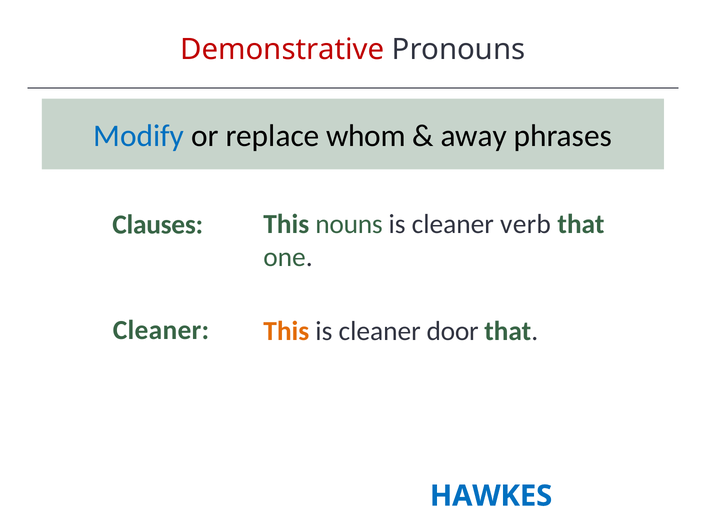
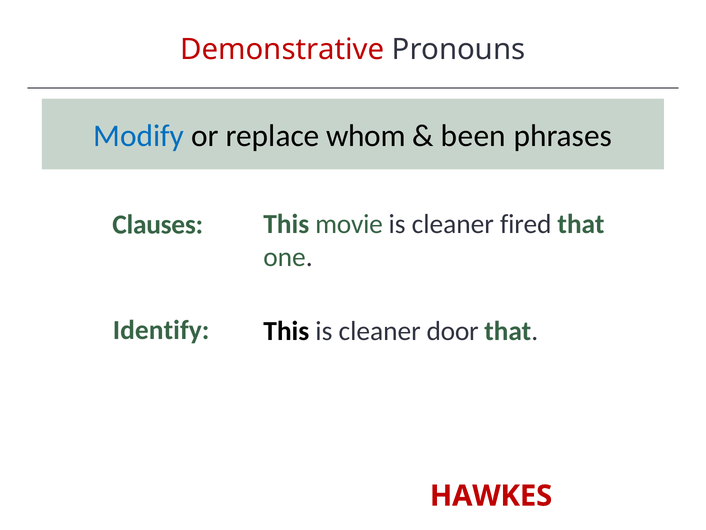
away: away -> been
nouns: nouns -> movie
verb: verb -> fired
Cleaner at (161, 330): Cleaner -> Identify
This at (286, 331) colour: orange -> black
HAWKES colour: blue -> red
